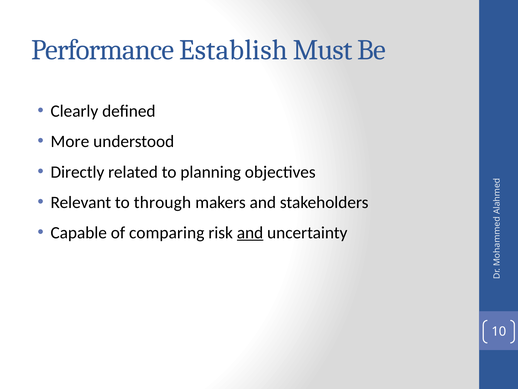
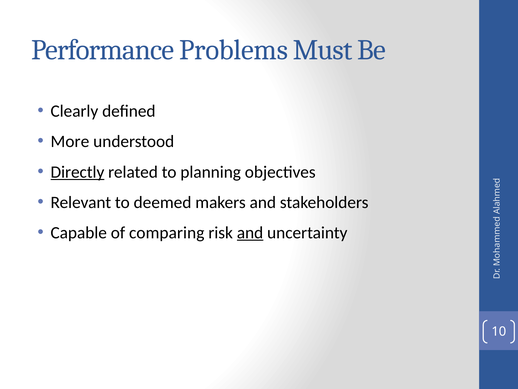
Establish: Establish -> Problems
Directly underline: none -> present
through: through -> deemed
